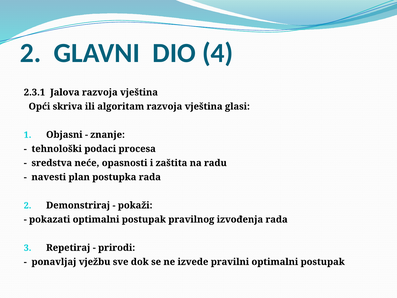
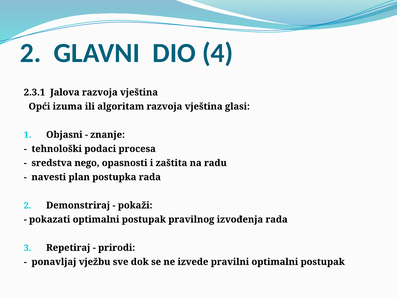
skriva: skriva -> izuma
neće: neće -> nego
